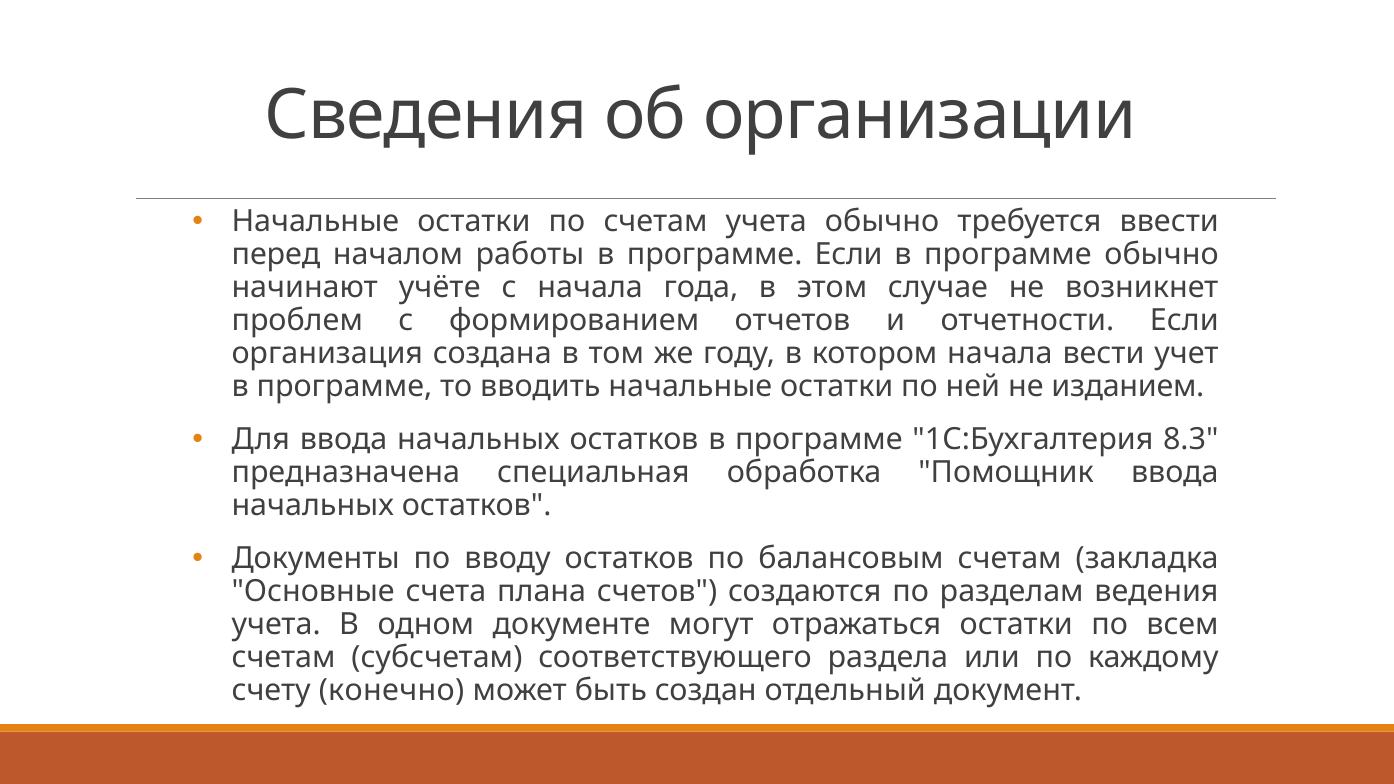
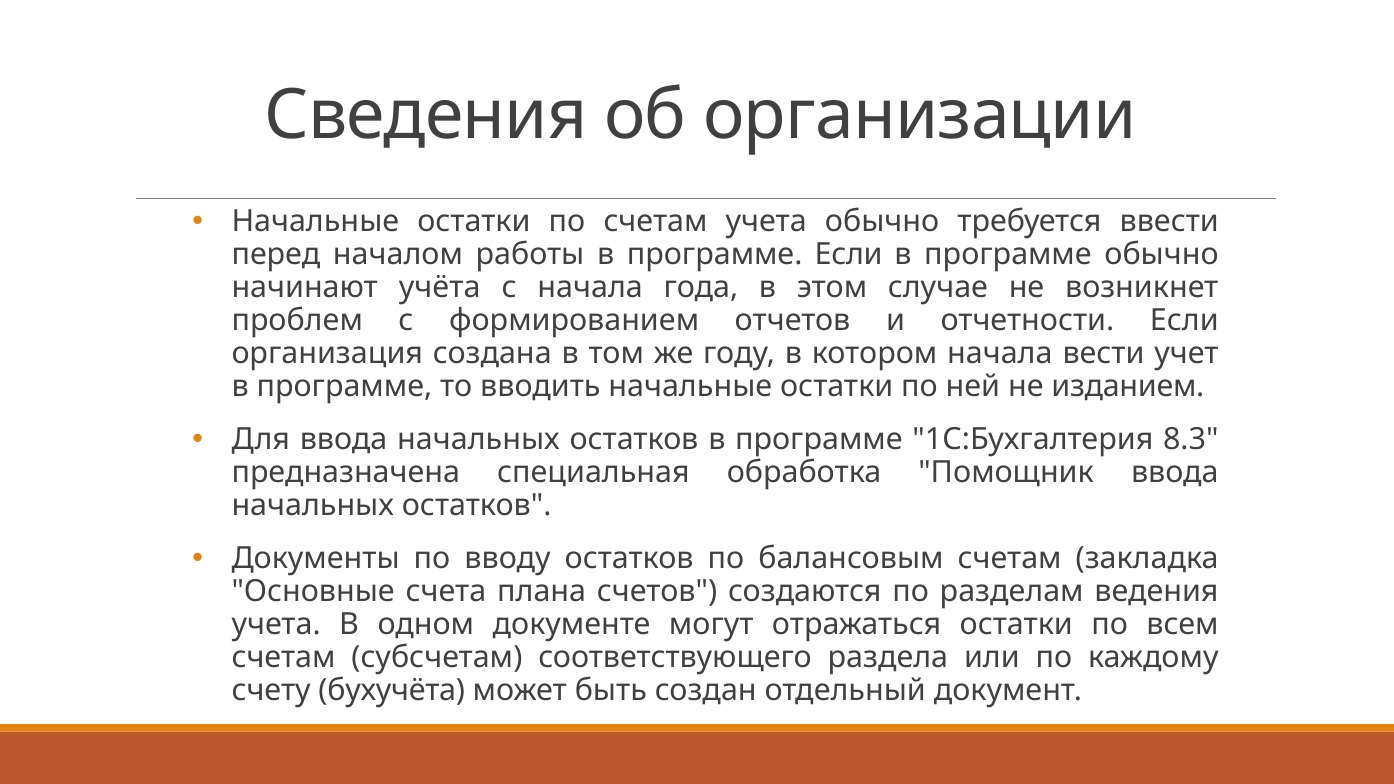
учёте: учёте -> учёта
конечно: конечно -> бухучёта
